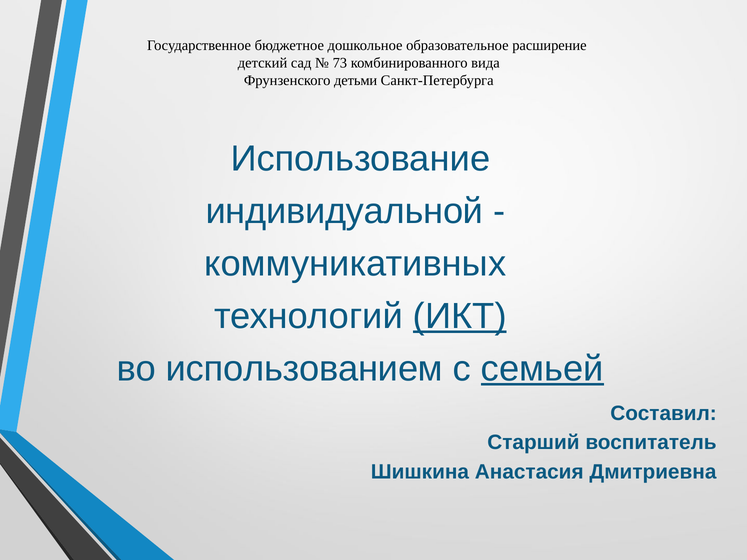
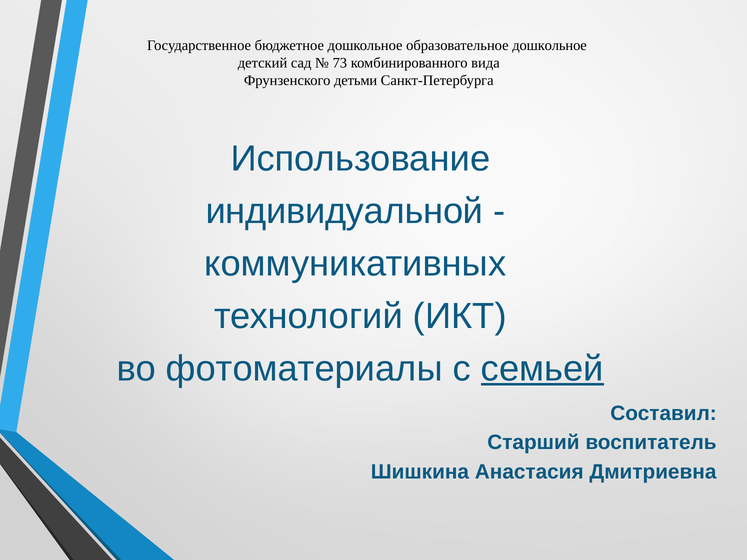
образовательное расширение: расширение -> дошкольное
ИКТ underline: present -> none
использованием: использованием -> фотоматериалы
